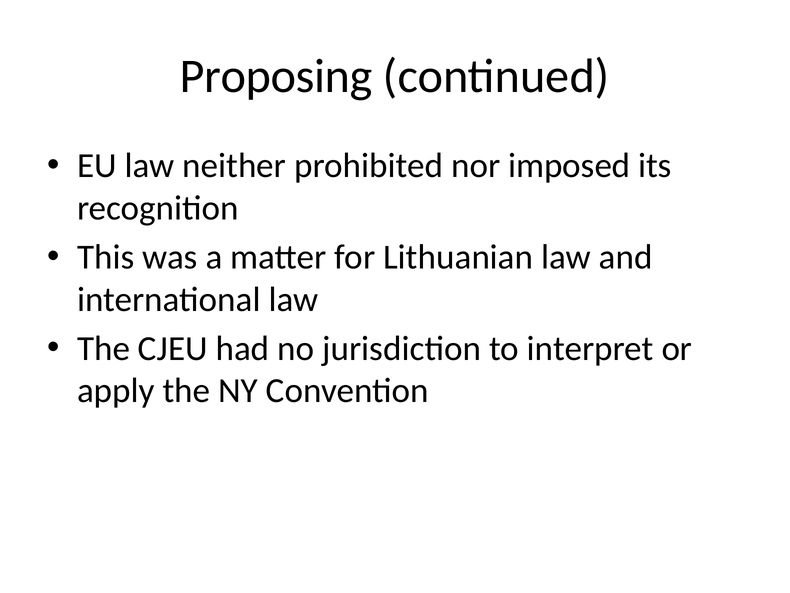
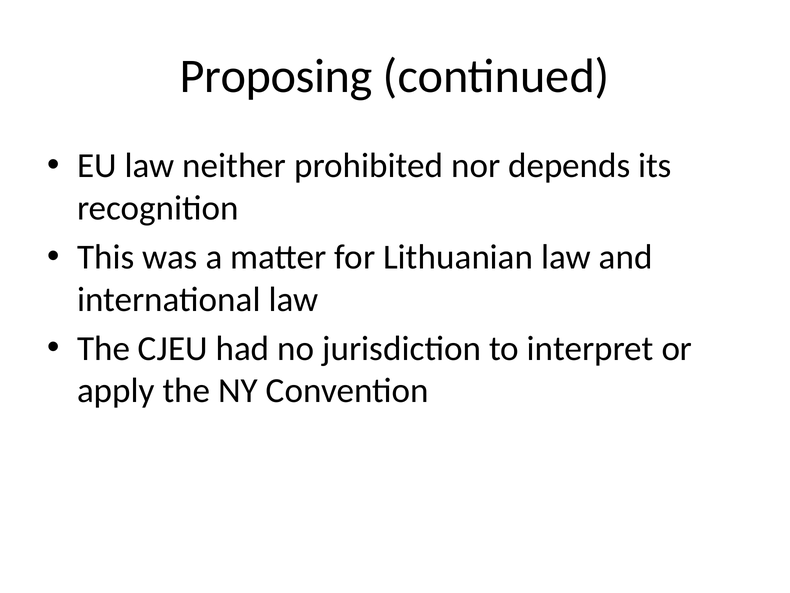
imposed: imposed -> depends
